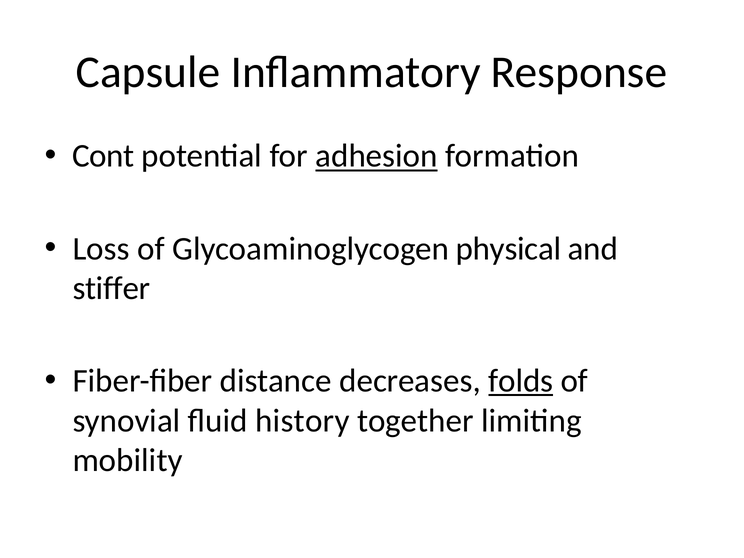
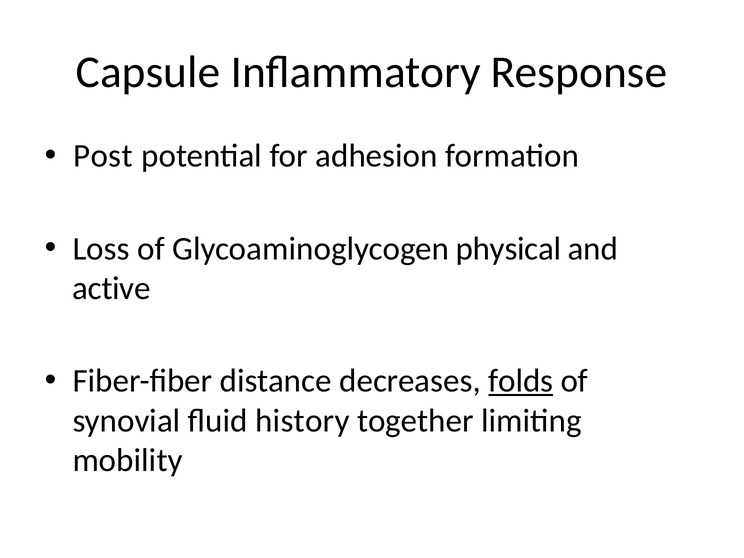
Cont: Cont -> Post
adhesion underline: present -> none
stiffer: stiffer -> active
